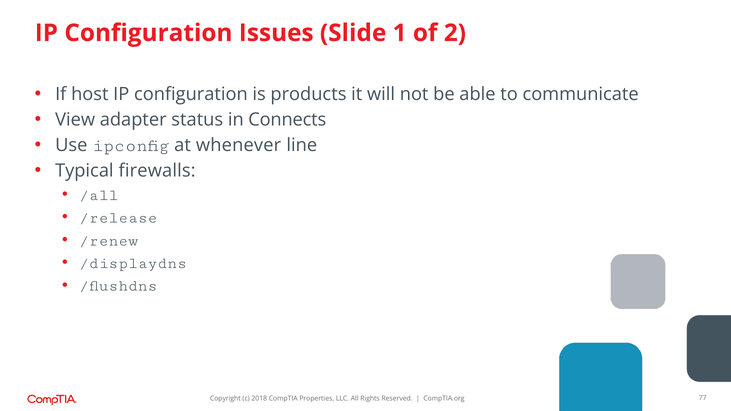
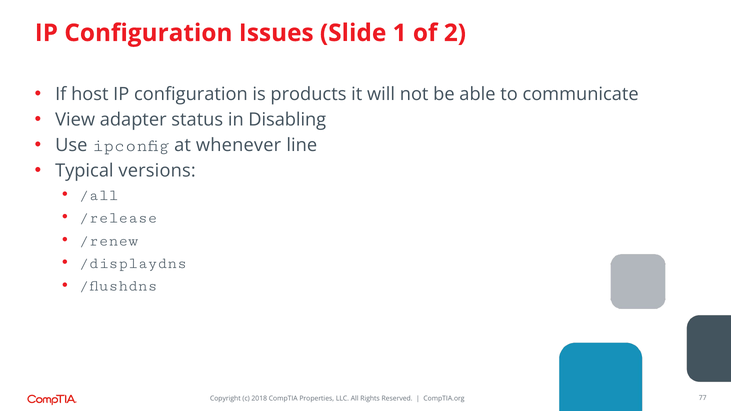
Connects: Connects -> Disabling
firewalls: firewalls -> versions
